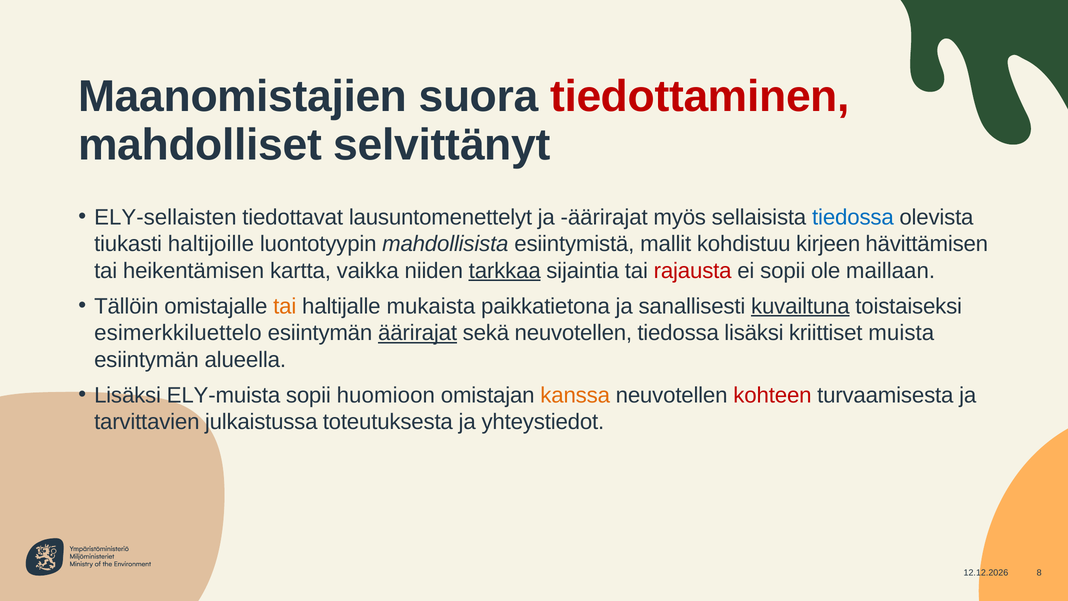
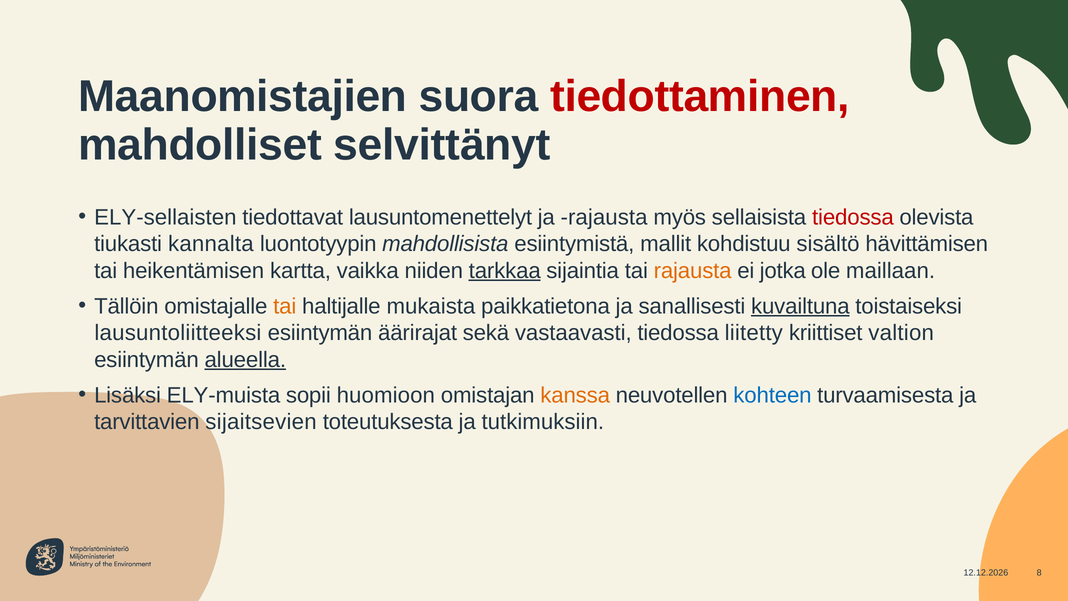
ja äärirajat: äärirajat -> rajausta
tiedossa at (853, 217) colour: blue -> red
haltijoille: haltijoille -> kannalta
kirjeen: kirjeen -> sisältö
rajausta at (693, 271) colour: red -> orange
ei sopii: sopii -> jotka
esimerkkiluettelo: esimerkkiluettelo -> lausuntoliitteeksi
äärirajat at (418, 333) underline: present -> none
sekä neuvotellen: neuvotellen -> vastaavasti
tiedossa lisäksi: lisäksi -> liitetty
muista: muista -> valtion
alueella underline: none -> present
kohteen colour: red -> blue
julkaistussa: julkaistussa -> sijaitsevien
yhteystiedot: yhteystiedot -> tutkimuksiin
